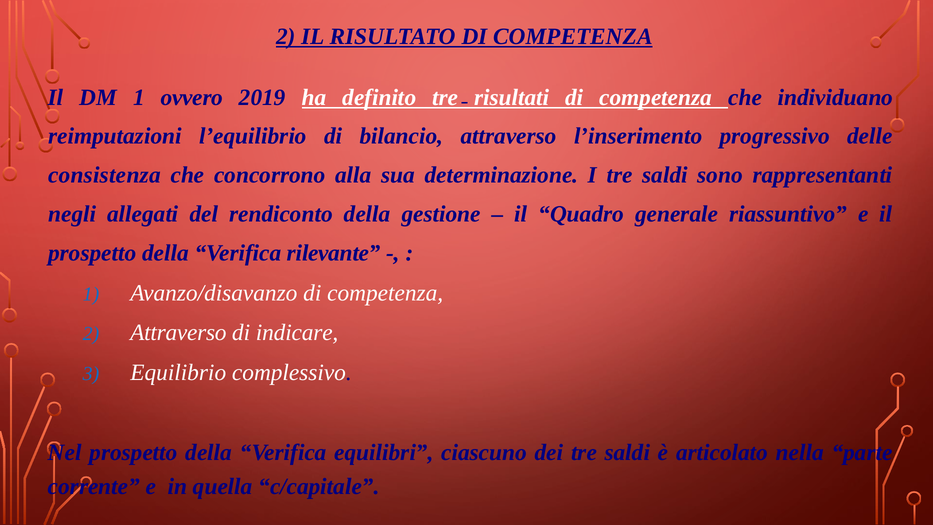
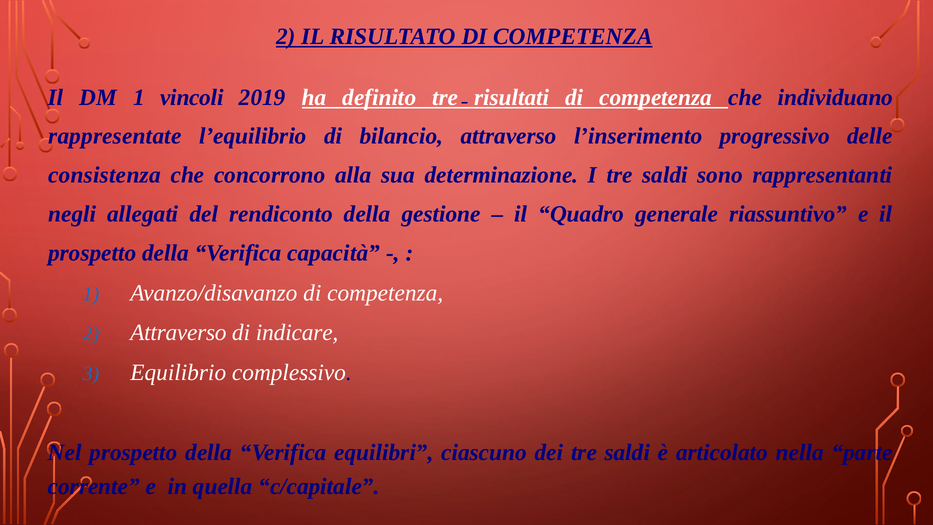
ovvero: ovvero -> vincoli
reimputazioni: reimputazioni -> rappresentate
rilevante: rilevante -> capacità
